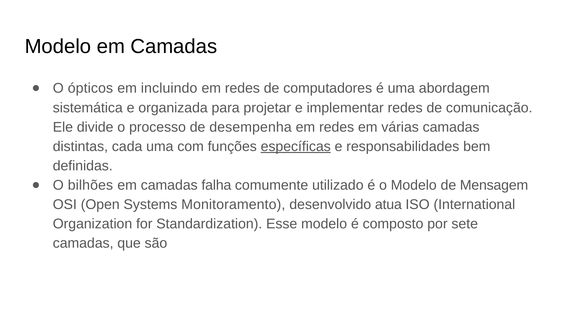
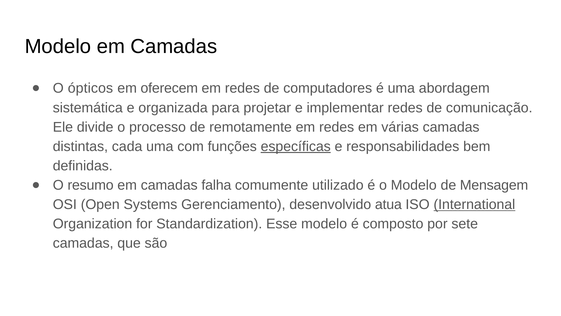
incluindo: incluindo -> oferecem
desempenha: desempenha -> remotamente
bilhões: bilhões -> resumo
Monitoramento: Monitoramento -> Gerenciamento
International underline: none -> present
